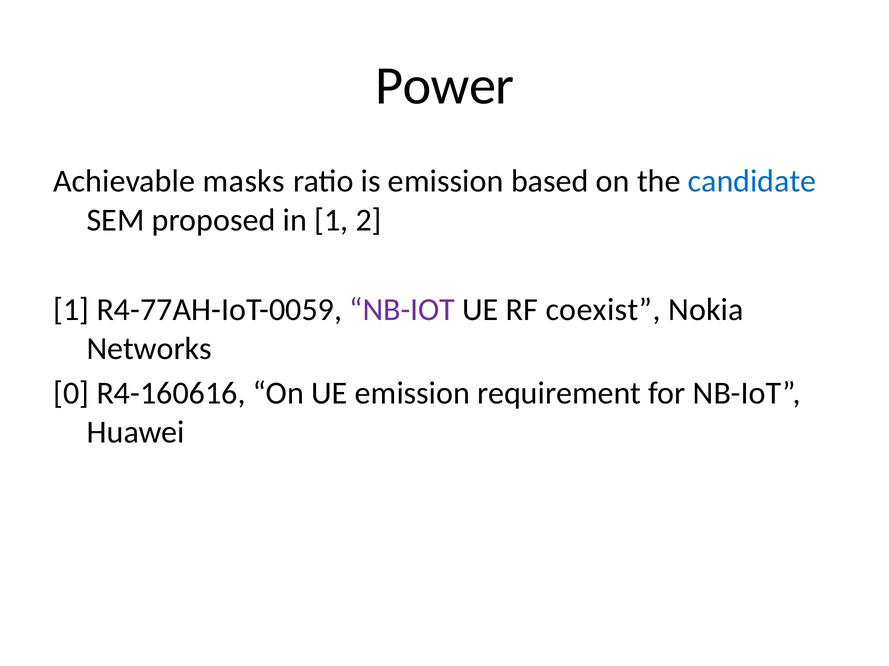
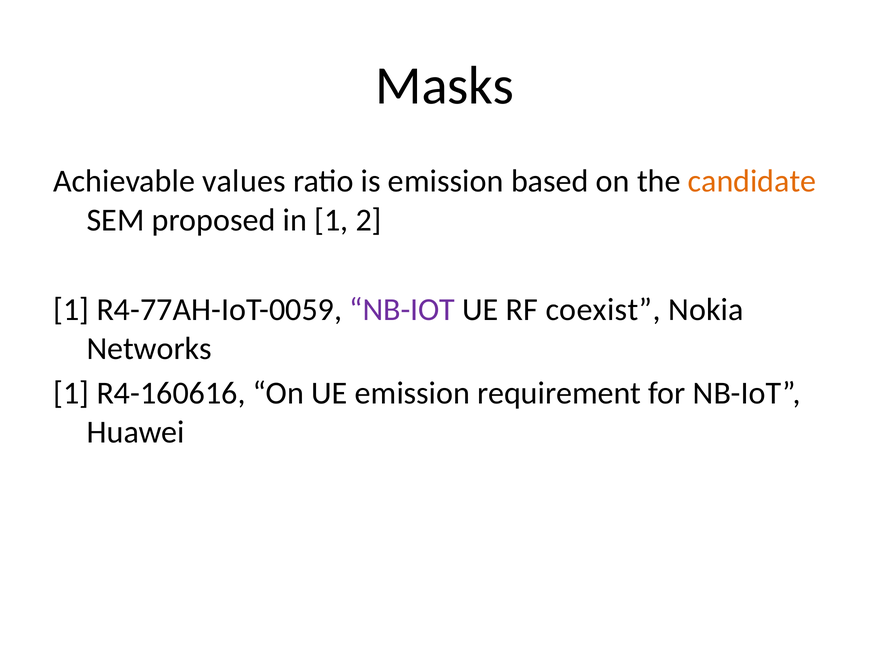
Power: Power -> Masks
masks: masks -> values
candidate colour: blue -> orange
0 at (71, 394): 0 -> 1
